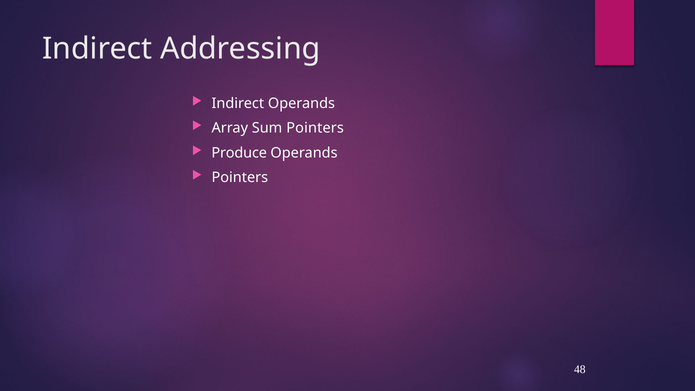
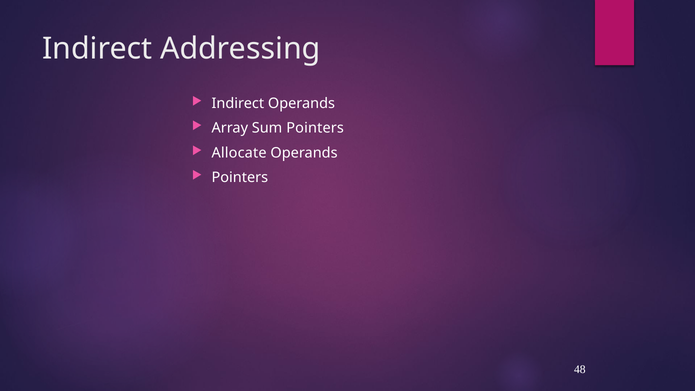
Produce: Produce -> Allocate
